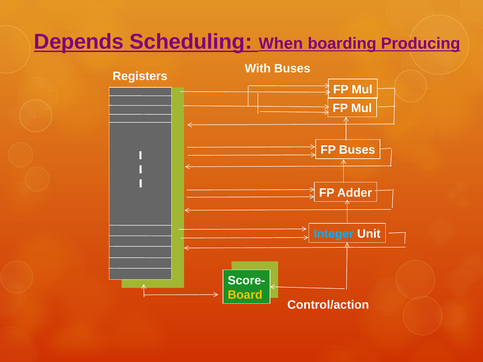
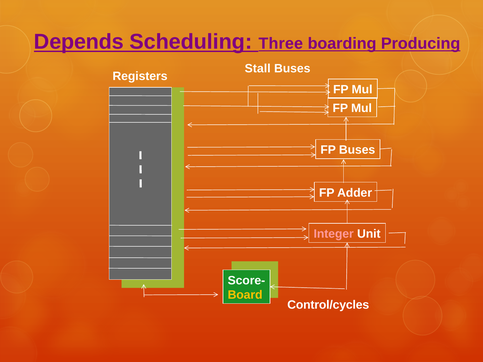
When: When -> Three
With: With -> Stall
Integer colour: light blue -> pink
Control/action: Control/action -> Control/cycles
